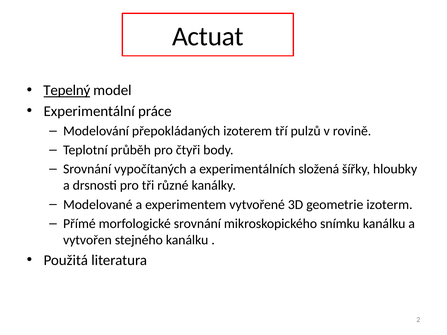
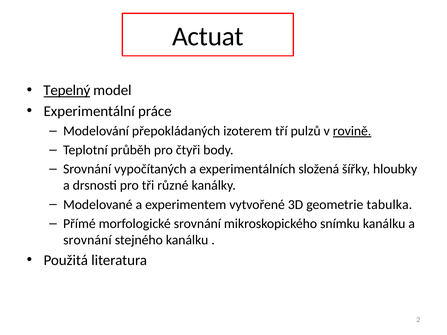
rovině underline: none -> present
izoterm: izoterm -> tabulka
vytvořen at (87, 240): vytvořen -> srovnání
